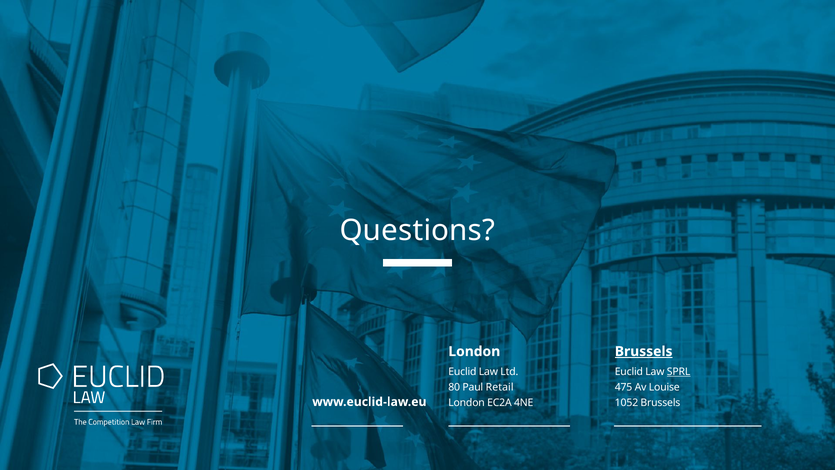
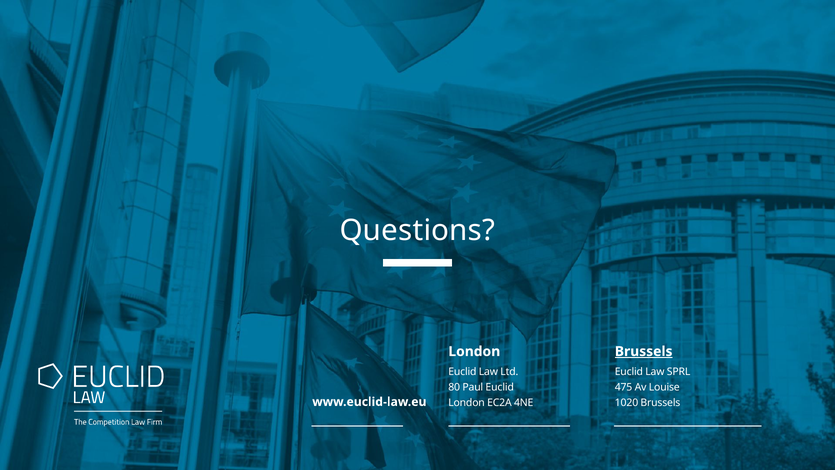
SPRL underline: present -> none
Paul Retail: Retail -> Euclid
1052: 1052 -> 1020
